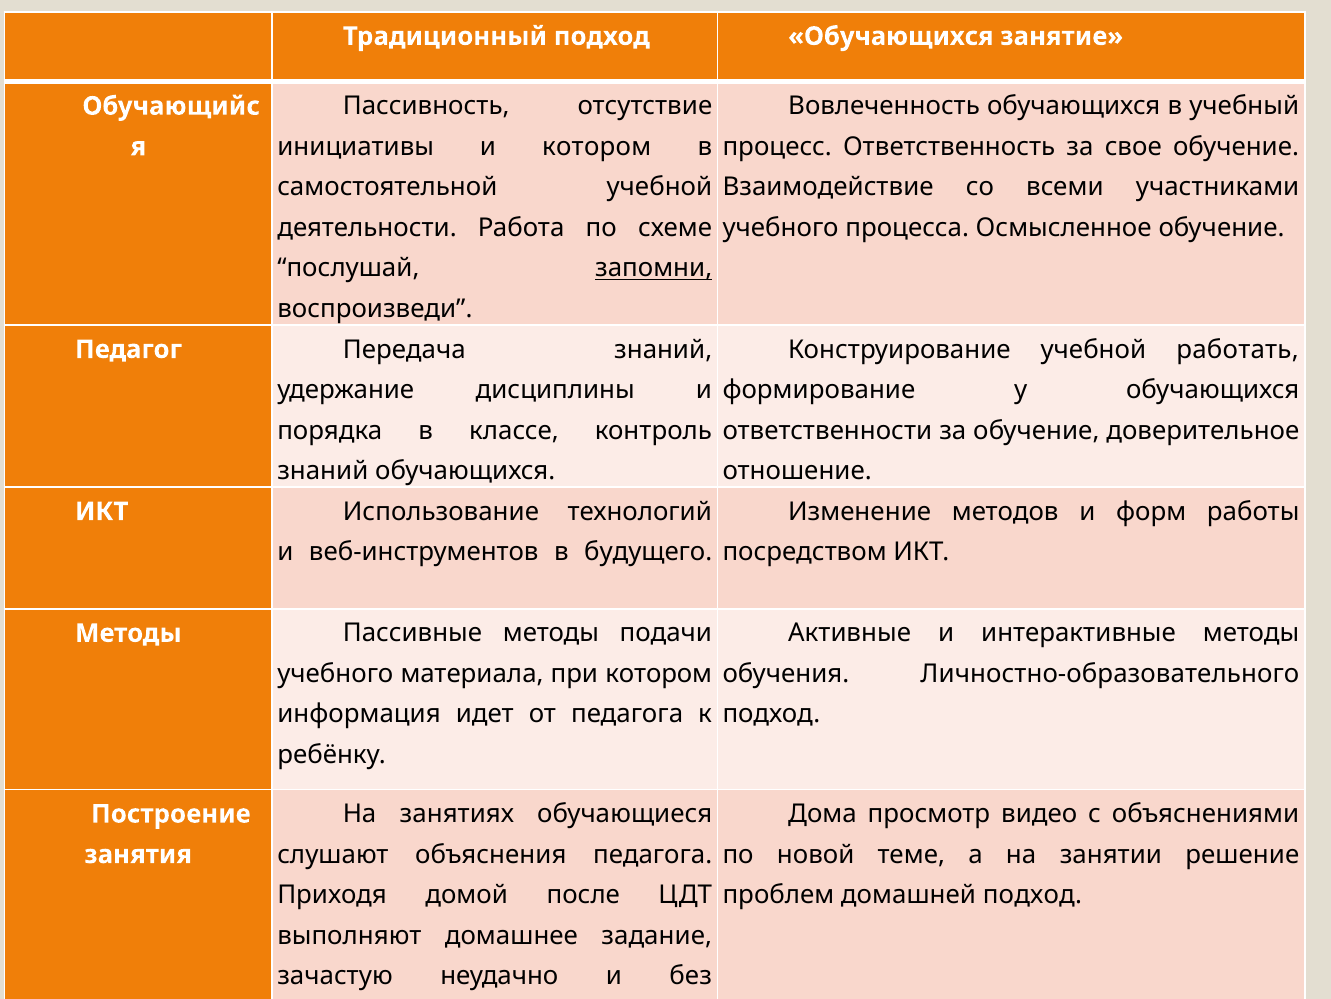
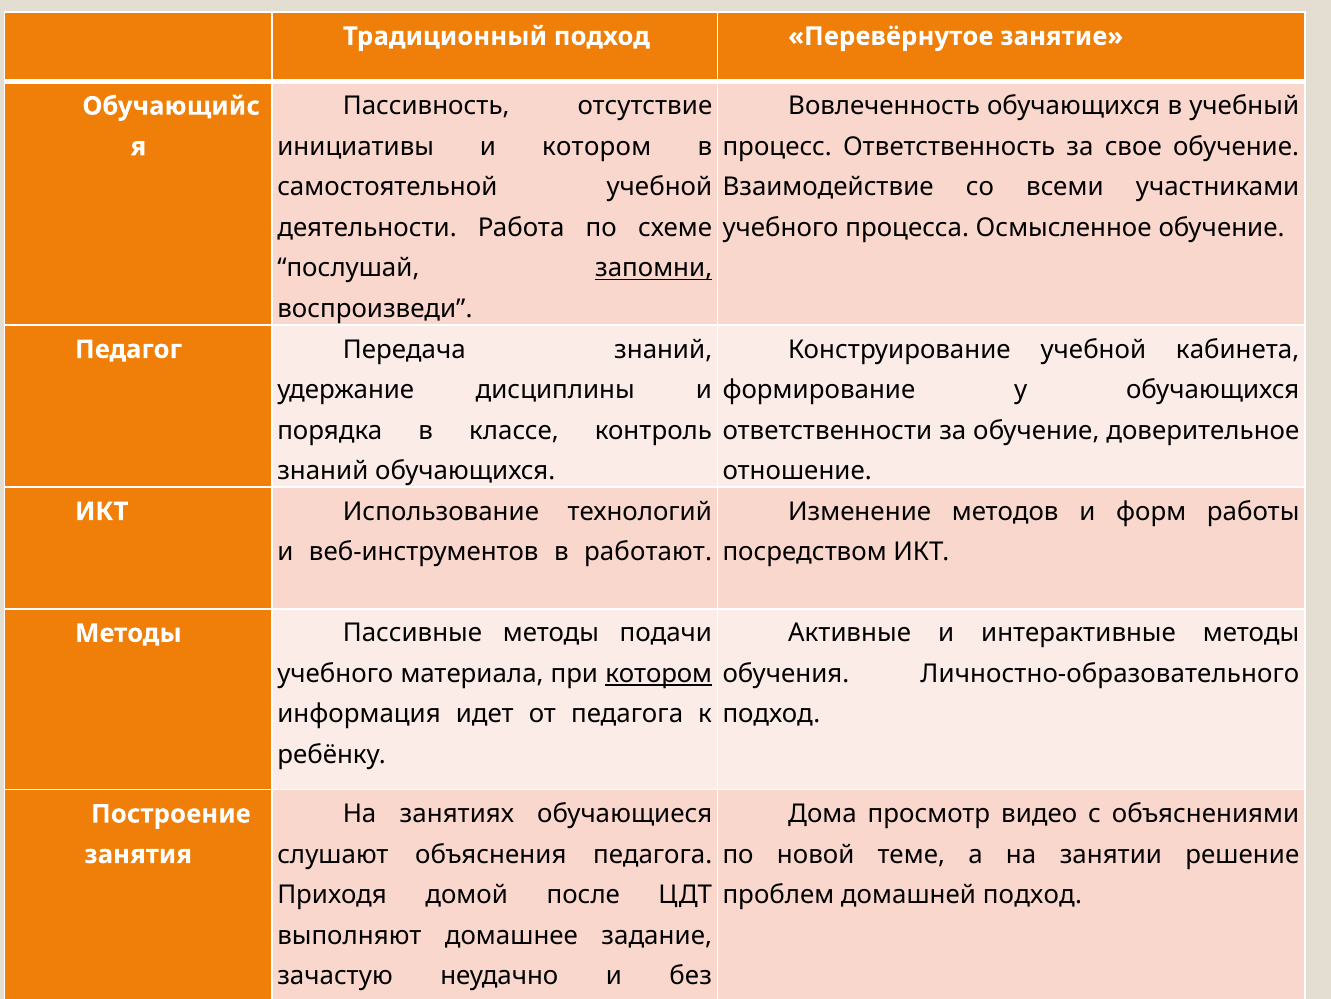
подход Обучающихся: Обучающихся -> Перевёрнутое
работать: работать -> кабинета
будущего: будущего -> работают
котором at (659, 673) underline: none -> present
